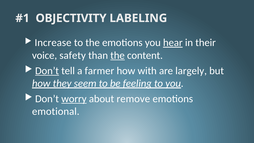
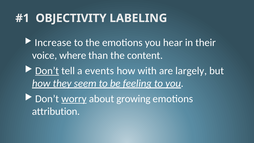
hear underline: present -> none
safety: safety -> where
the at (118, 55) underline: present -> none
farmer: farmer -> events
remove: remove -> growing
emotional: emotional -> attribution
